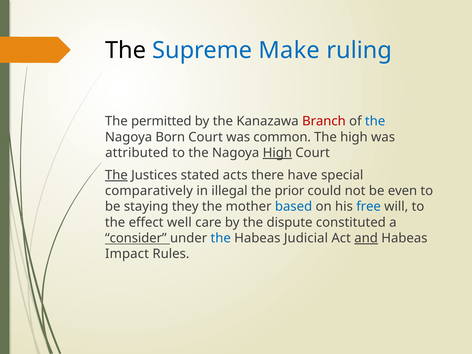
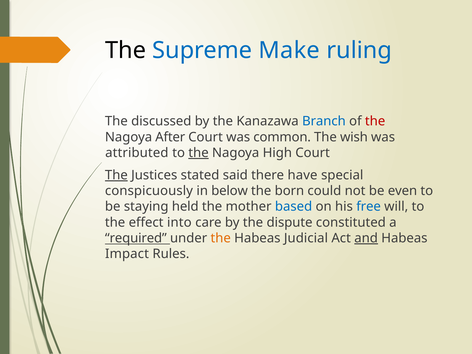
permitted: permitted -> discussed
Branch colour: red -> blue
the at (375, 121) colour: blue -> red
Born: Born -> After
The high: high -> wish
the at (199, 153) underline: none -> present
High at (277, 153) underline: present -> none
acts: acts -> said
comparatively: comparatively -> conspicuously
illegal: illegal -> below
prior: prior -> born
they: they -> held
well: well -> into
consider: consider -> required
the at (221, 238) colour: blue -> orange
